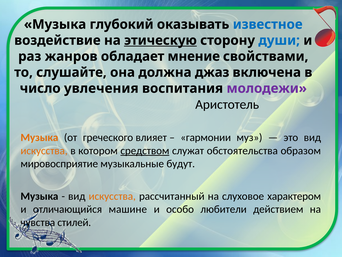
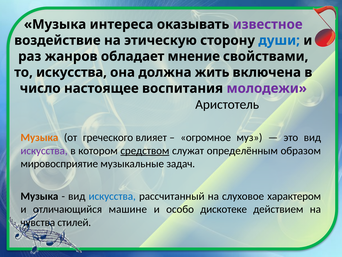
глубокий: глубокий -> интереса
известное colour: blue -> purple
этическую underline: present -> none
то слушайте: слушайте -> искусства
джаз: джаз -> жить
увлечения: увлечения -> настоящее
гармонии: гармонии -> огромное
искусства at (44, 150) colour: orange -> purple
обстоятельства: обстоятельства -> определённым
будут: будут -> задач
искусства at (112, 196) colour: orange -> blue
любители: любители -> дискотеке
